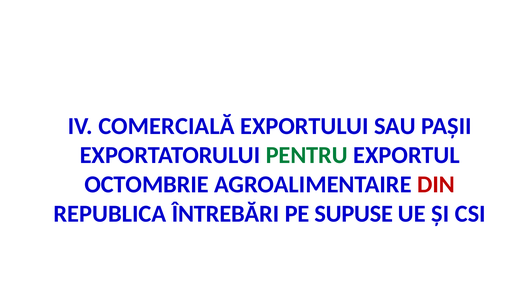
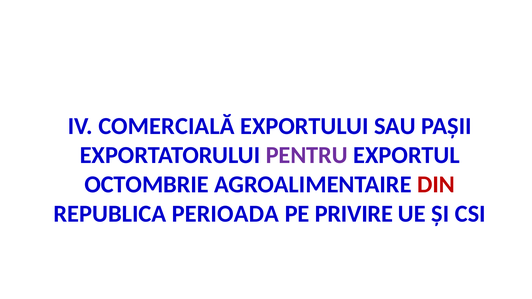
PENTRU colour: green -> purple
ÎNTREBĂRI: ÎNTREBĂRI -> PERIOADA
SUPUSE: SUPUSE -> PRIVIRE
